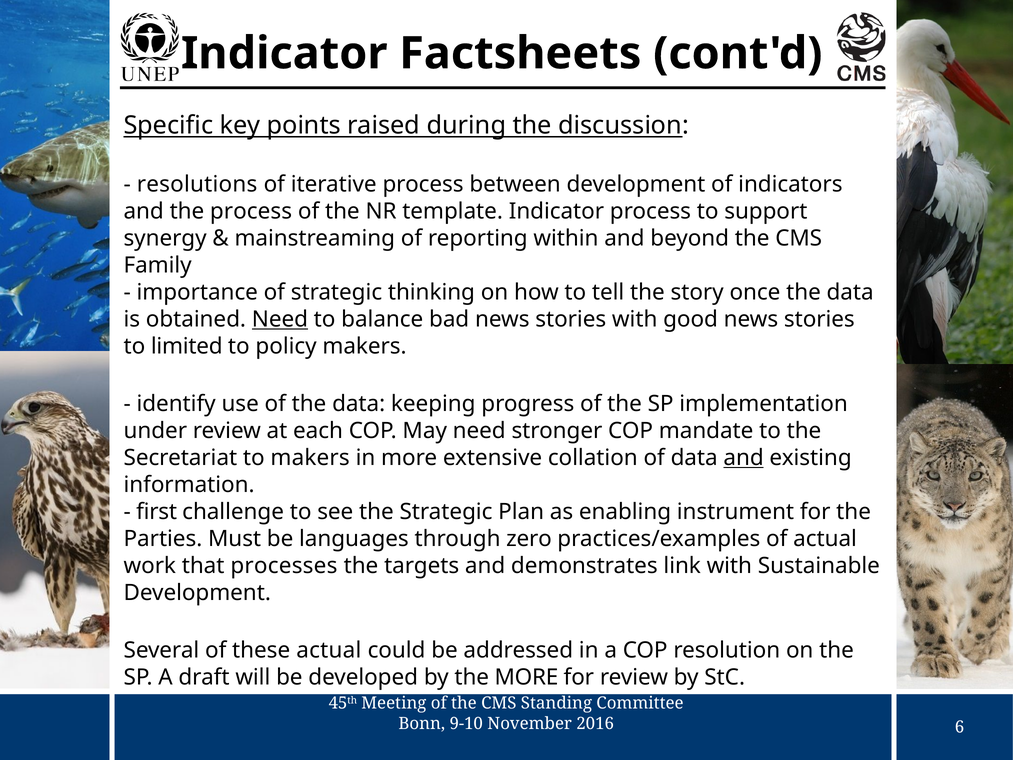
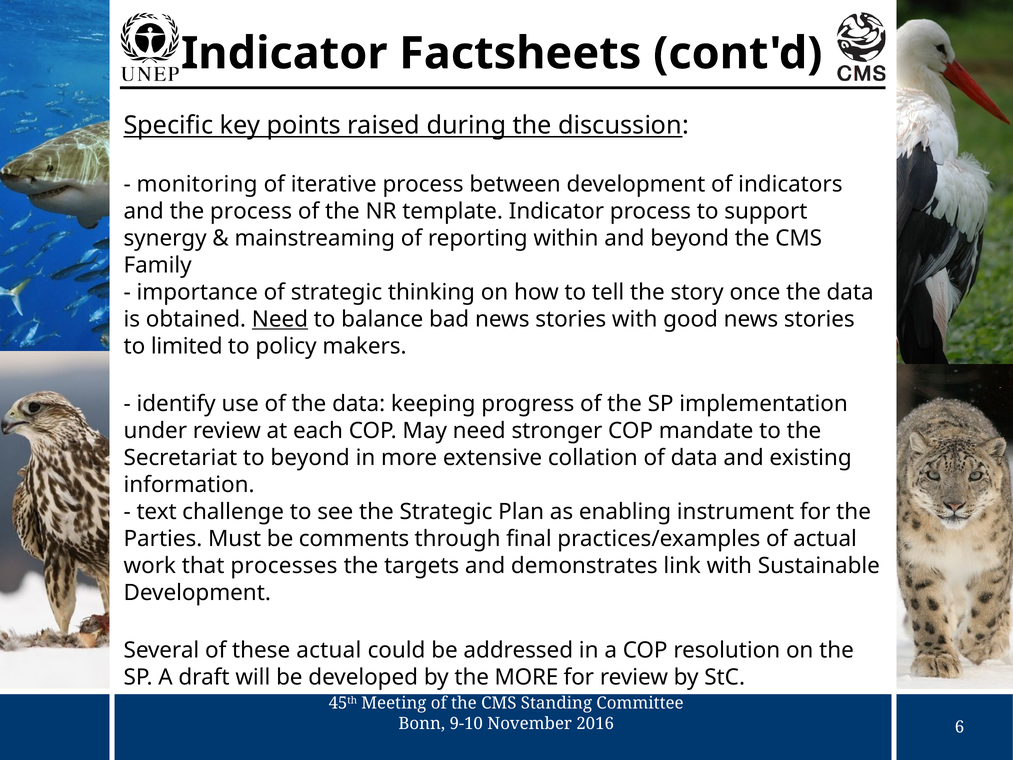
resolutions: resolutions -> monitoring
to makers: makers -> beyond
and at (744, 458) underline: present -> none
first: first -> text
languages: languages -> comments
zero: zero -> final
